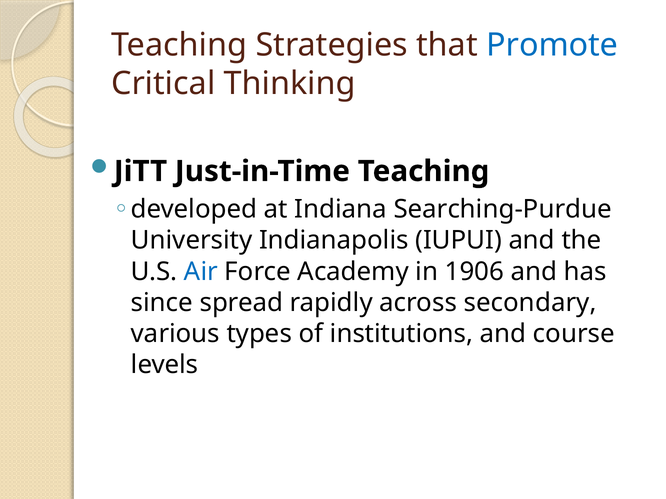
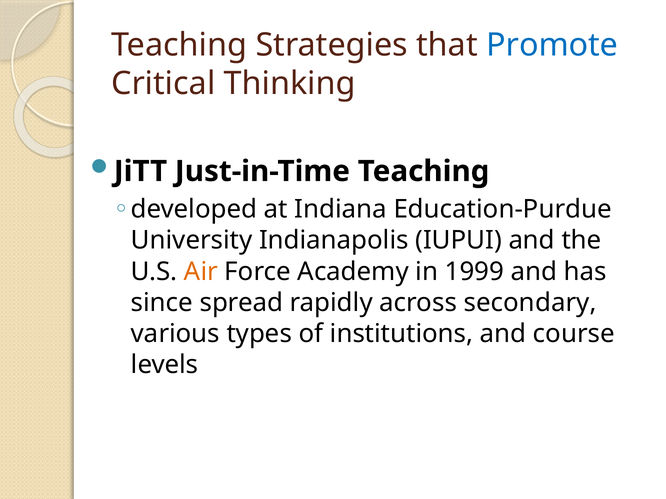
Searching-Purdue: Searching-Purdue -> Education-Purdue
Air colour: blue -> orange
1906: 1906 -> 1999
